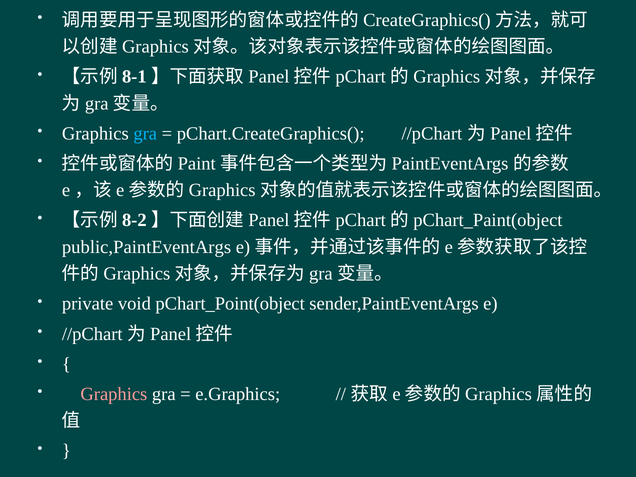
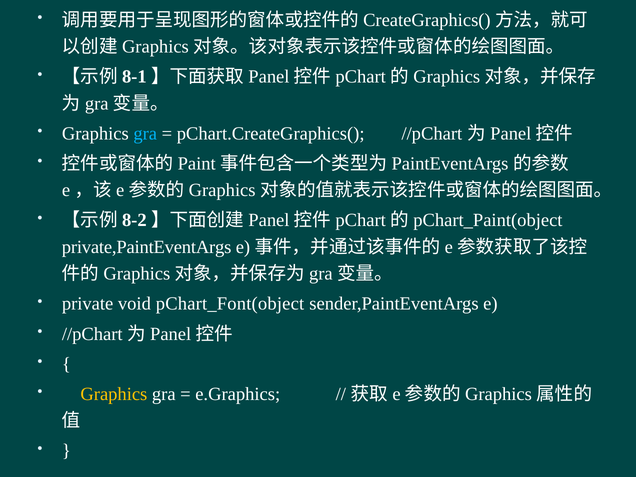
public,PaintEventArgs: public,PaintEventArgs -> private,PaintEventArgs
pChart_Point(object: pChart_Point(object -> pChart_Font(object
Graphics at (114, 394) colour: pink -> yellow
